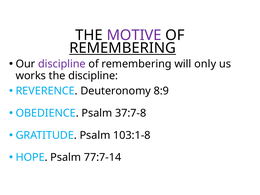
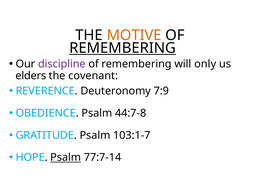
MOTIVE colour: purple -> orange
works: works -> elders
the discipline: discipline -> covenant
8:9: 8:9 -> 7:9
37:7-8: 37:7-8 -> 44:7-8
103:1-8: 103:1-8 -> 103:1-7
Psalm at (66, 157) underline: none -> present
